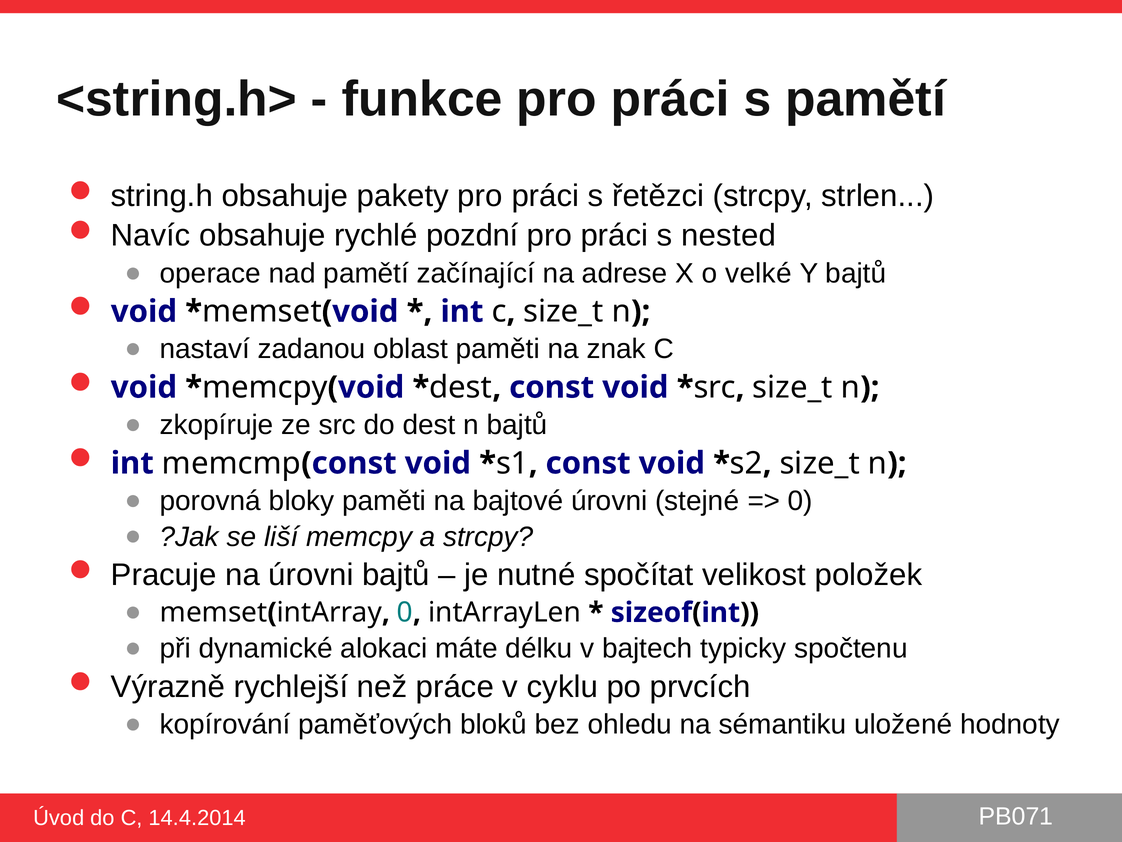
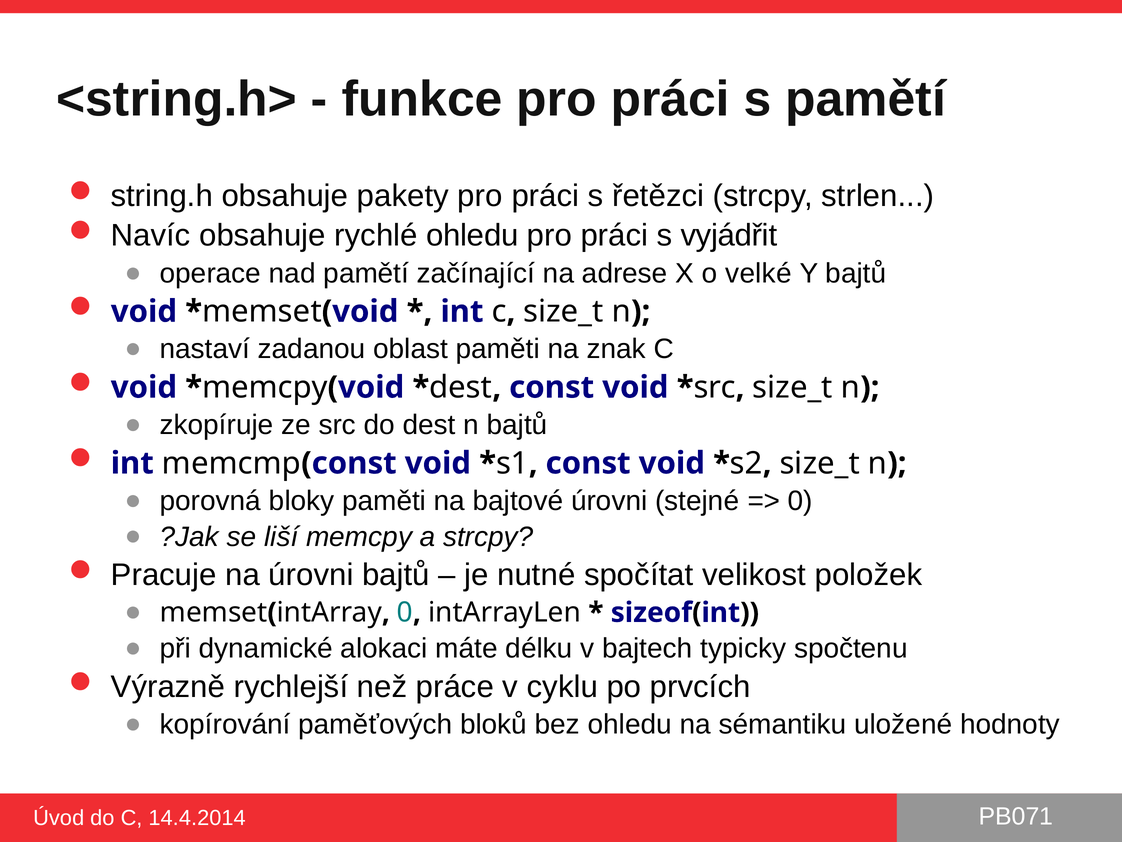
rychlé pozdní: pozdní -> ohledu
nested: nested -> vyjádřit
